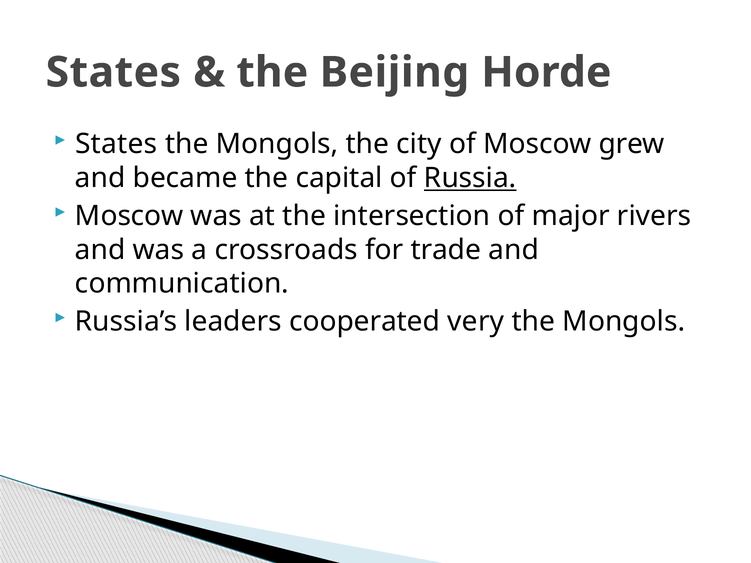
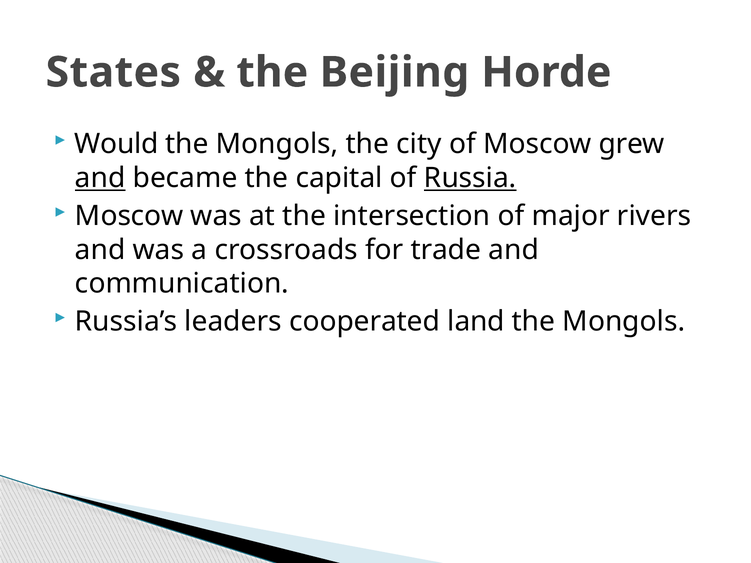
States at (116, 144): States -> Would
and at (100, 178) underline: none -> present
very: very -> land
